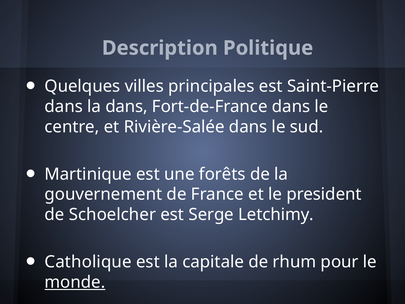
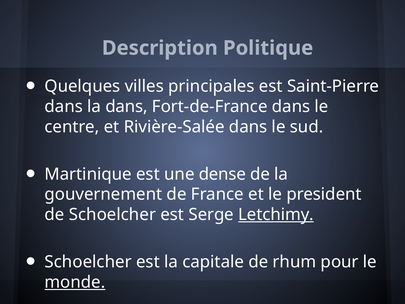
forêts: forêts -> dense
Letchimy underline: none -> present
Catholique at (88, 262): Catholique -> Schoelcher
